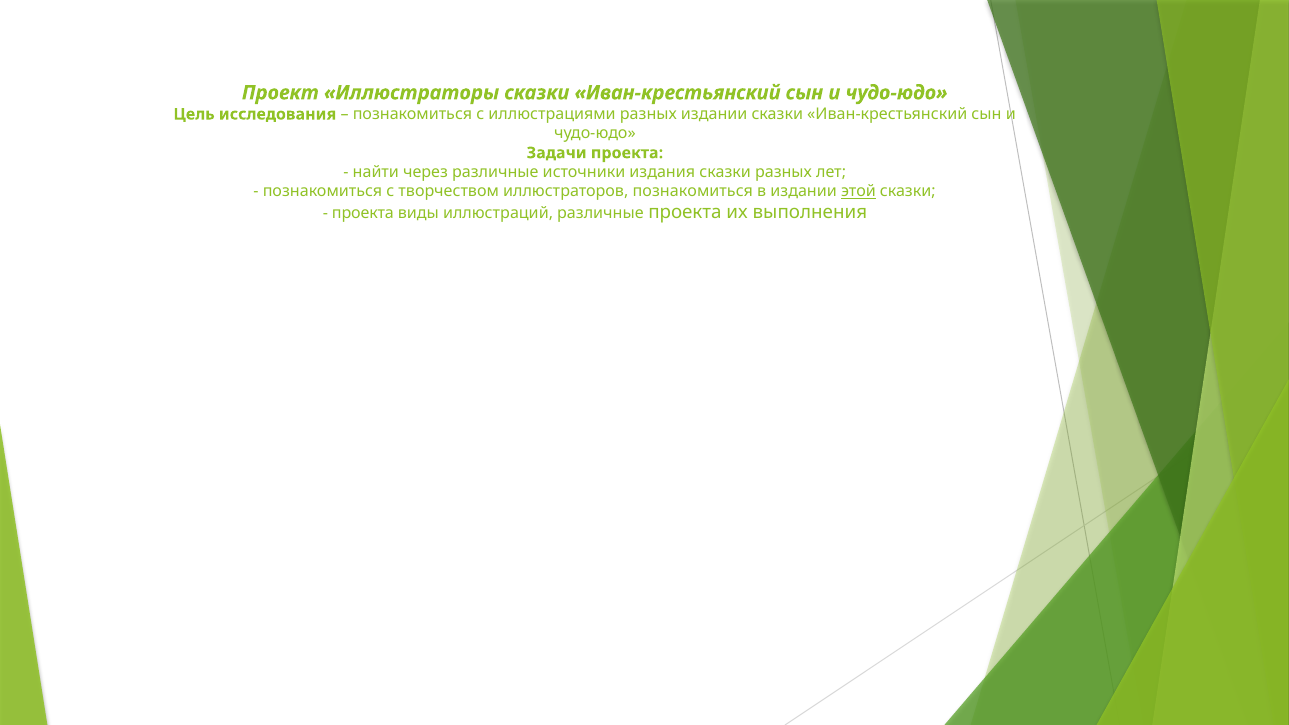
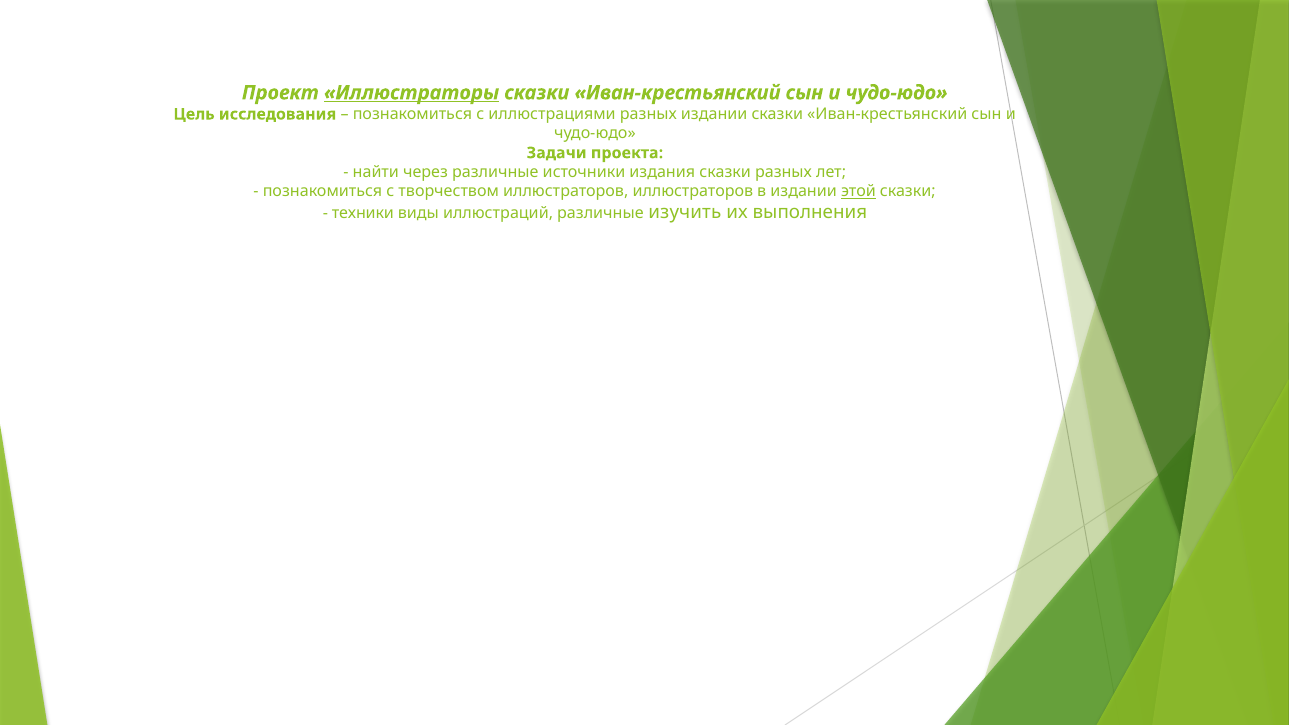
Иллюстраторы underline: none -> present
иллюстраторов познакомиться: познакомиться -> иллюстраторов
проекта at (363, 214): проекта -> техники
различные проекта: проекта -> изучить
